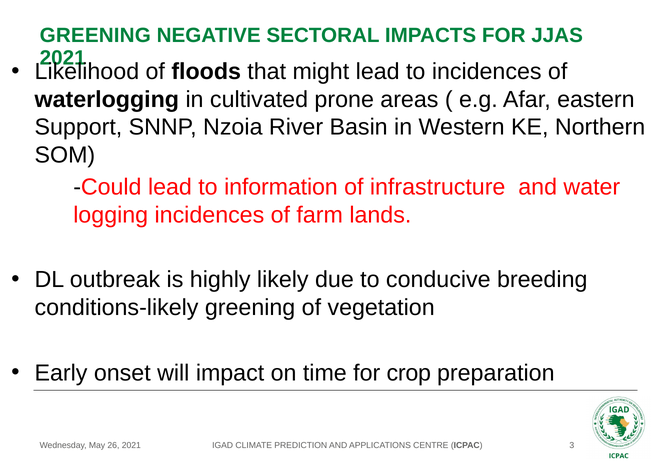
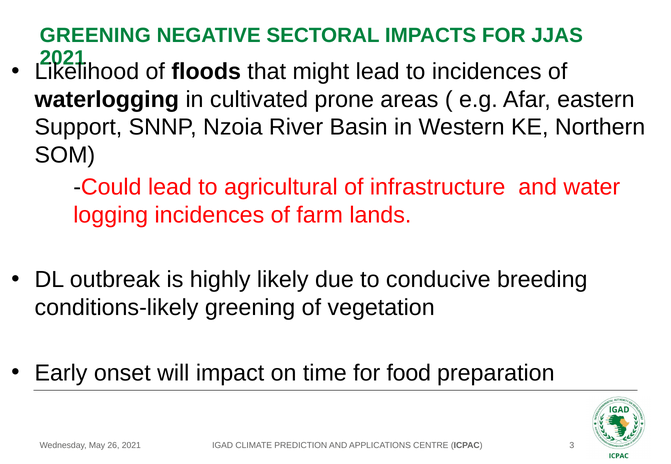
information: information -> agricultural
crop: crop -> food
